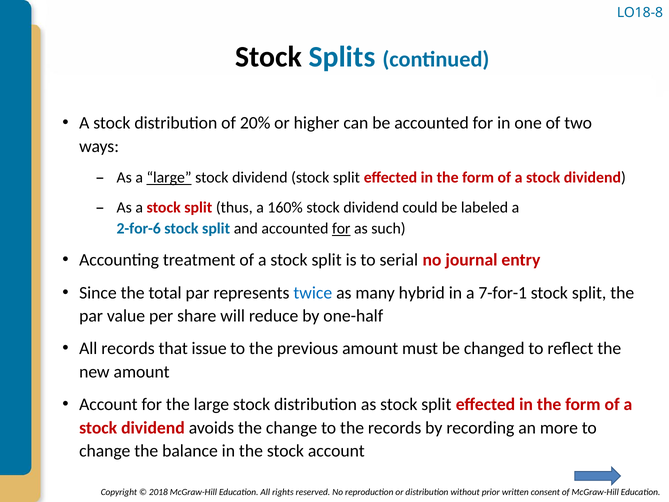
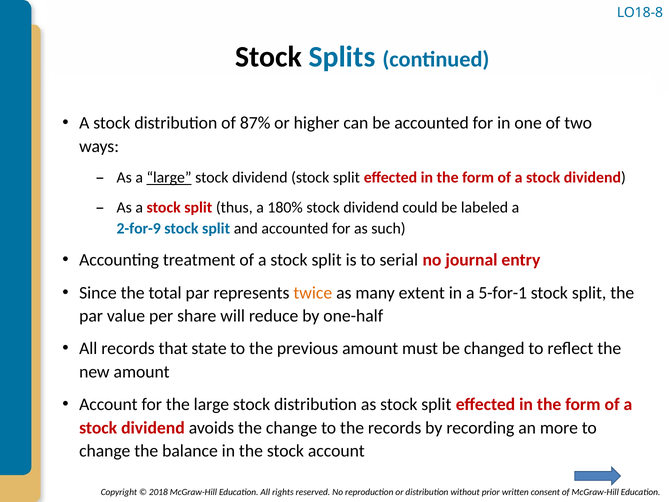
20%: 20% -> 87%
160%: 160% -> 180%
2-for-6: 2-for-6 -> 2-for-9
for at (341, 228) underline: present -> none
twice colour: blue -> orange
hybrid: hybrid -> extent
7-for-1: 7-for-1 -> 5-for-1
issue: issue -> state
